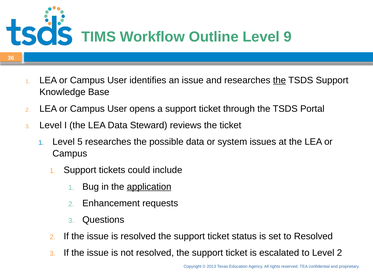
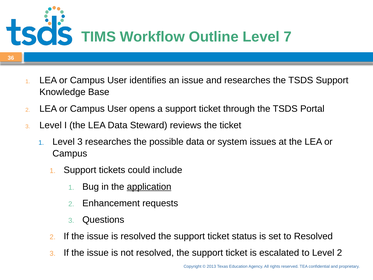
9: 9 -> 7
the at (279, 80) underline: present -> none
Level 5: 5 -> 3
